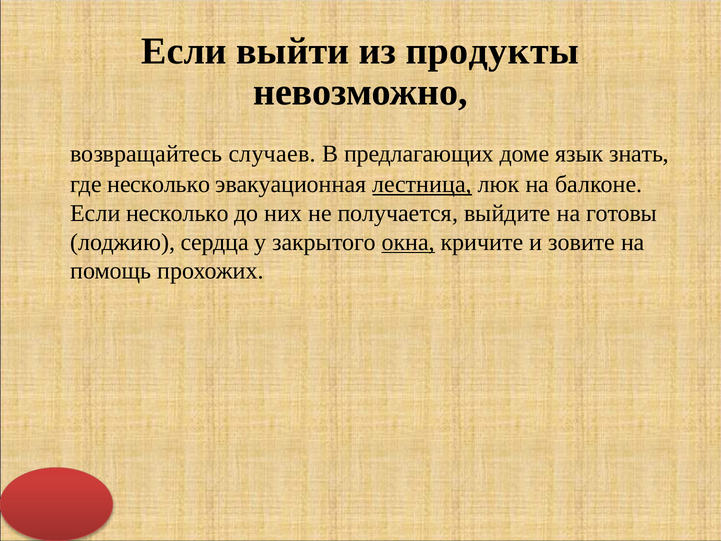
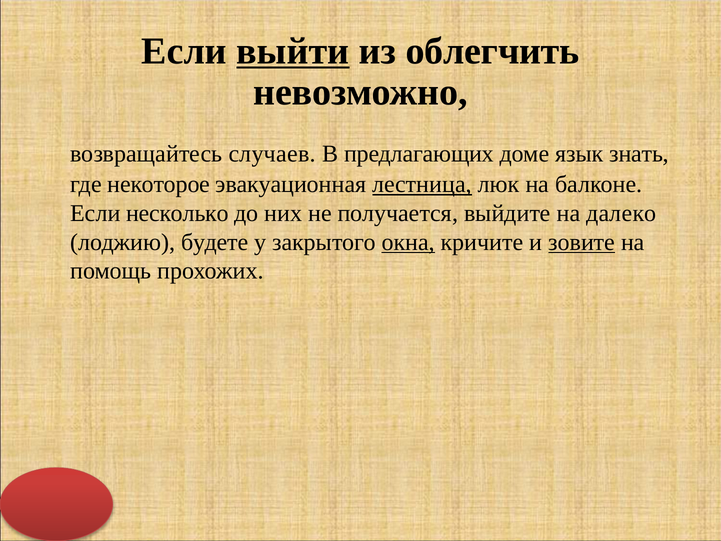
выйти underline: none -> present
продукты: продукты -> облегчить
где несколько: несколько -> некоторое
готовы: готовы -> далеко
сердца: сердца -> будете
зовите underline: none -> present
